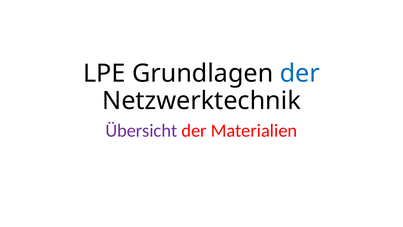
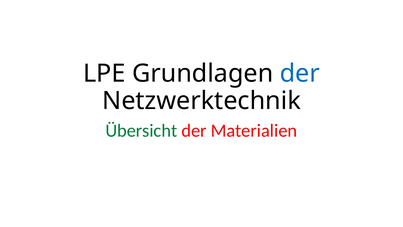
Übersicht colour: purple -> green
